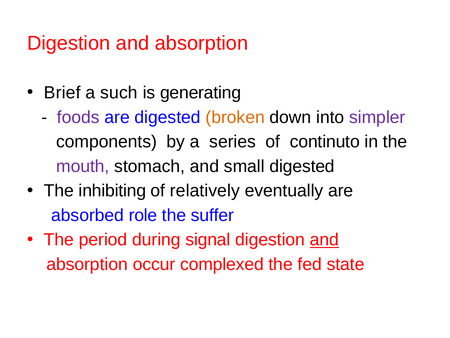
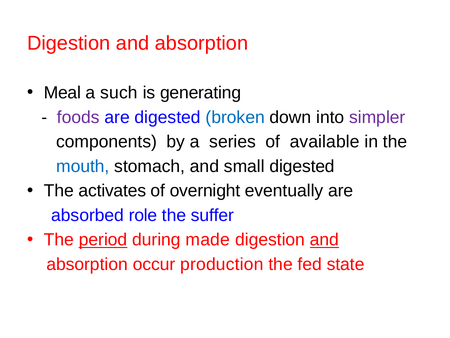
Brief: Brief -> Meal
broken colour: orange -> blue
continuto: continuto -> available
mouth colour: purple -> blue
inhibiting: inhibiting -> activates
relatively: relatively -> overnight
period underline: none -> present
signal: signal -> made
complexed: complexed -> production
